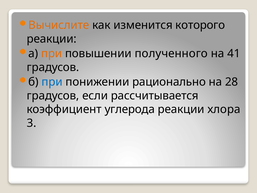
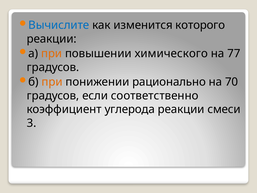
Вычислите colour: orange -> blue
полученного: полученного -> химического
41: 41 -> 77
при at (52, 82) colour: blue -> orange
28: 28 -> 70
рассчитывается: рассчитывается -> соответственно
хлора: хлора -> смеси
